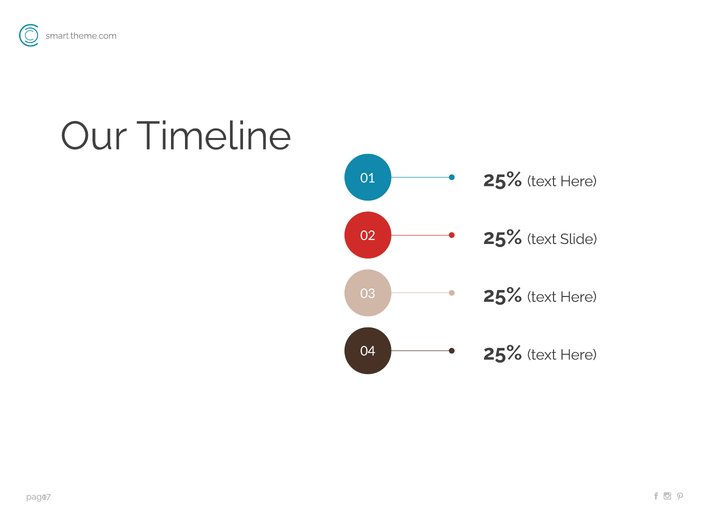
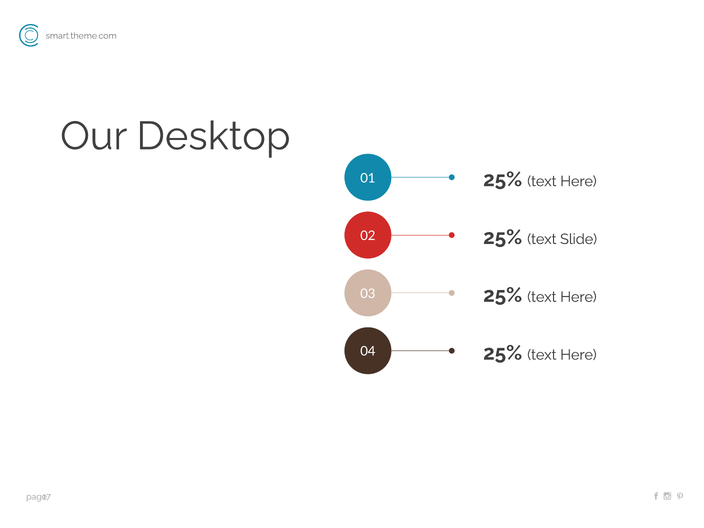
Timeline: Timeline -> Desktop
